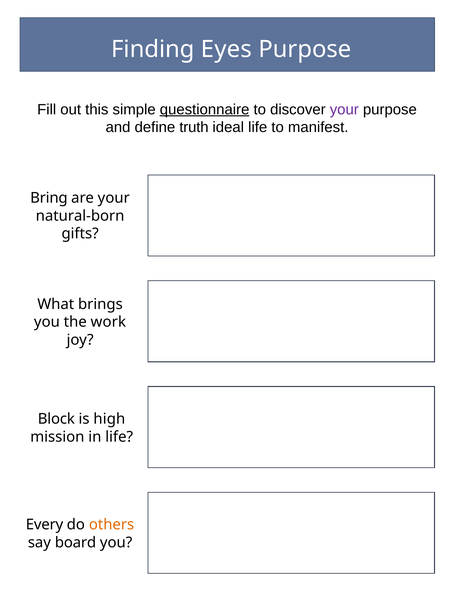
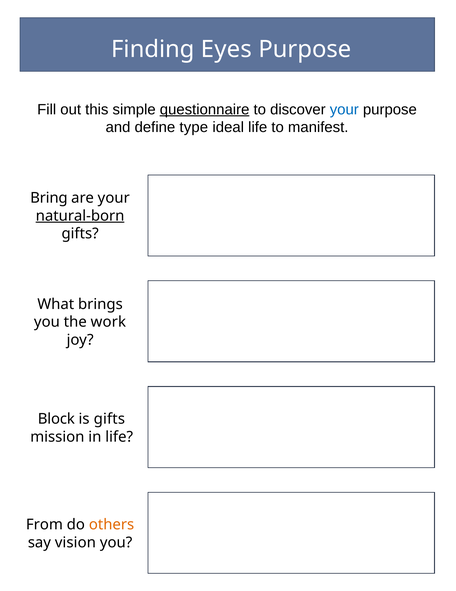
your at (344, 109) colour: purple -> blue
truth: truth -> type
natural-born underline: none -> present
is high: high -> gifts
Every: Every -> From
board: board -> vision
